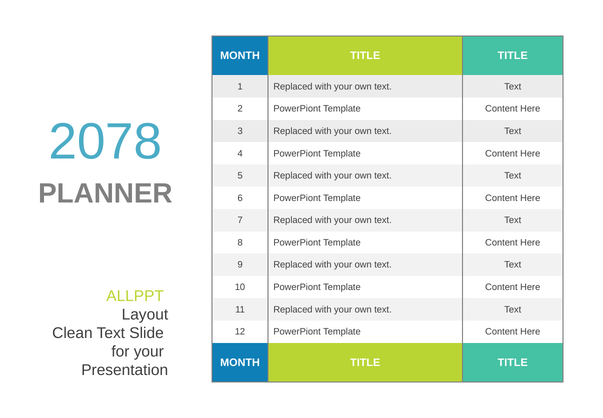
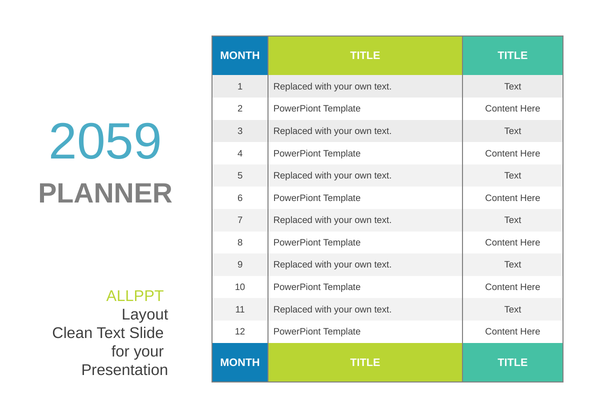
2078: 2078 -> 2059
